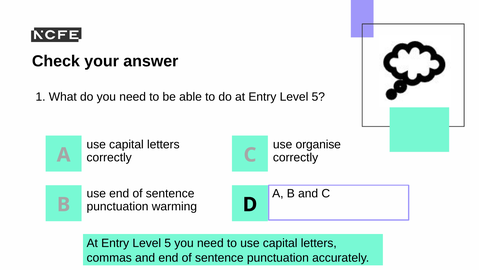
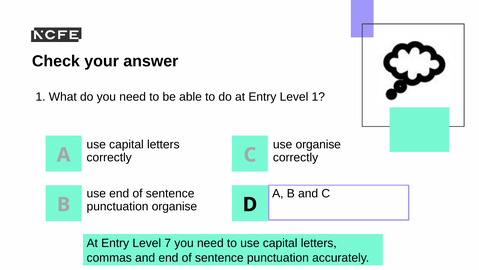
5 at (318, 97): 5 -> 1
punctuation warming: warming -> organise
5 at (168, 243): 5 -> 7
